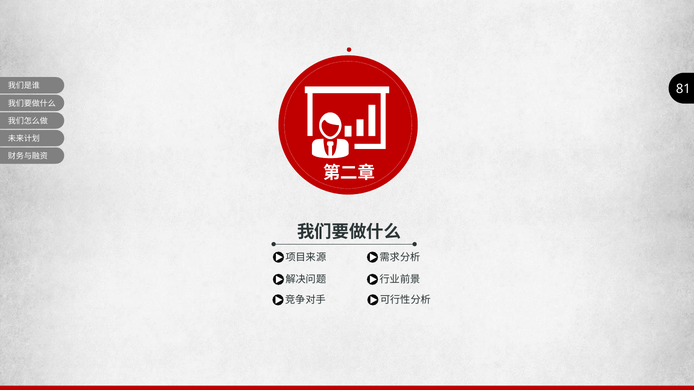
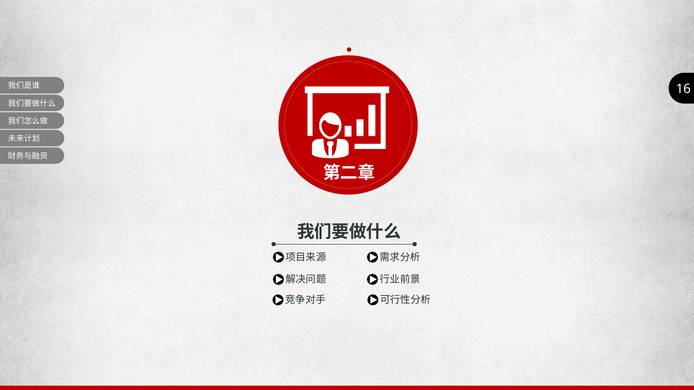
81: 81 -> 16
